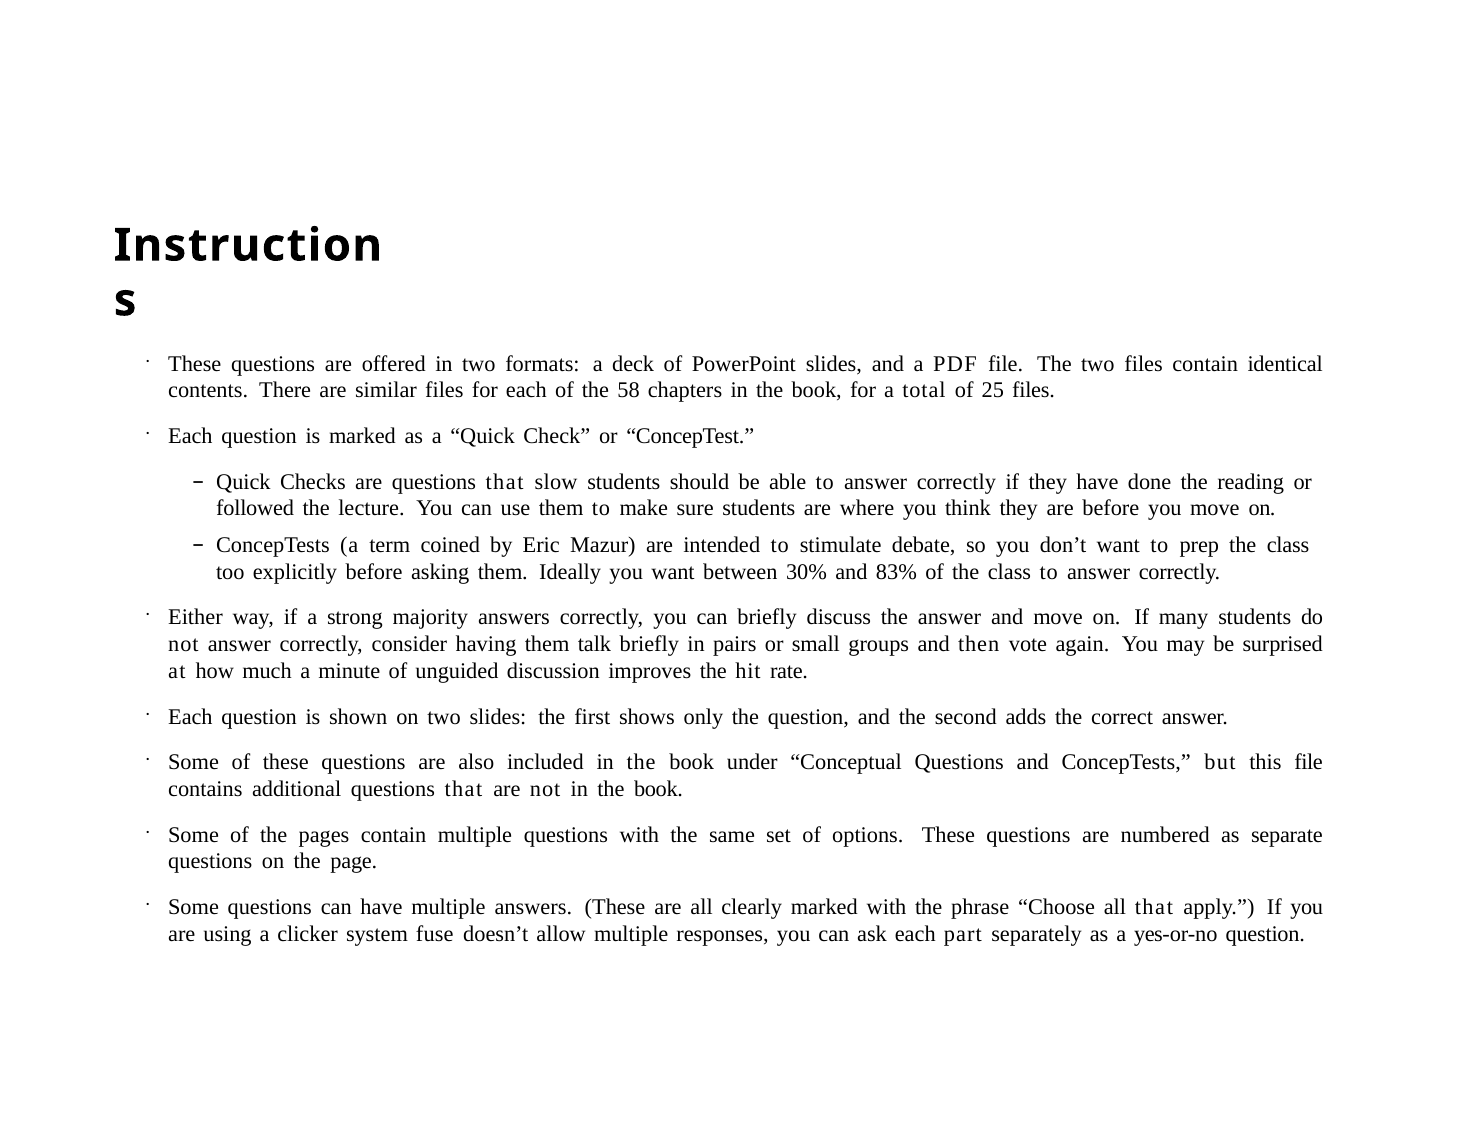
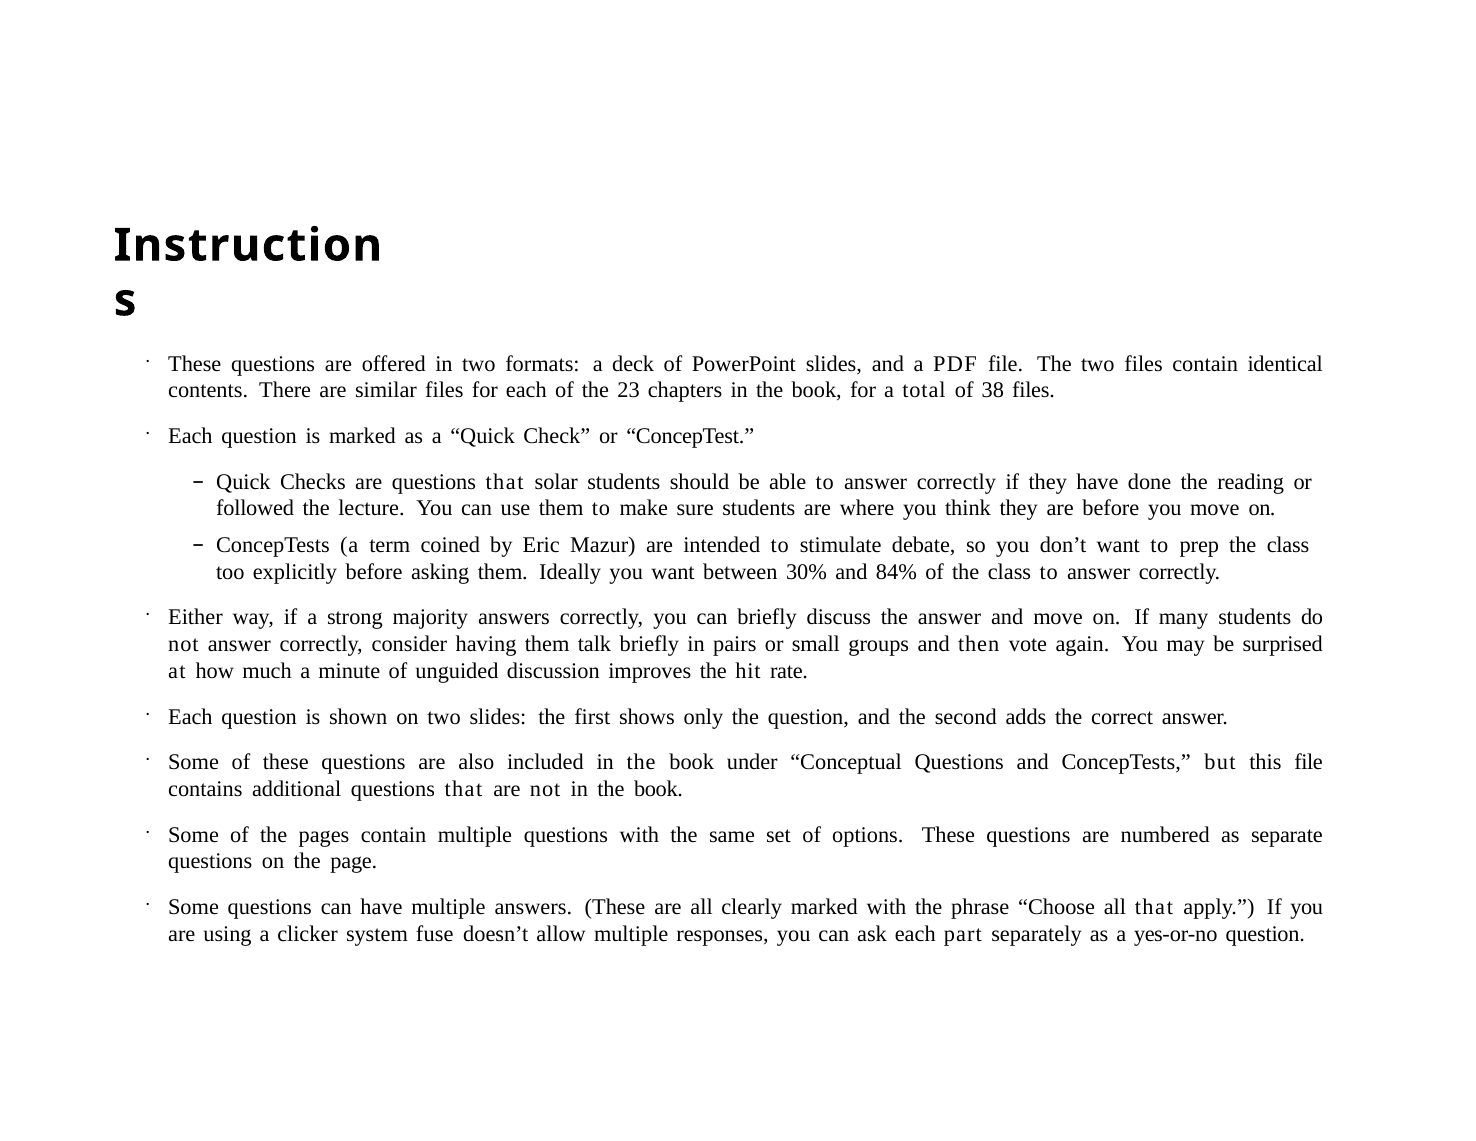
58: 58 -> 23
25: 25 -> 38
slow: slow -> solar
83%: 83% -> 84%
